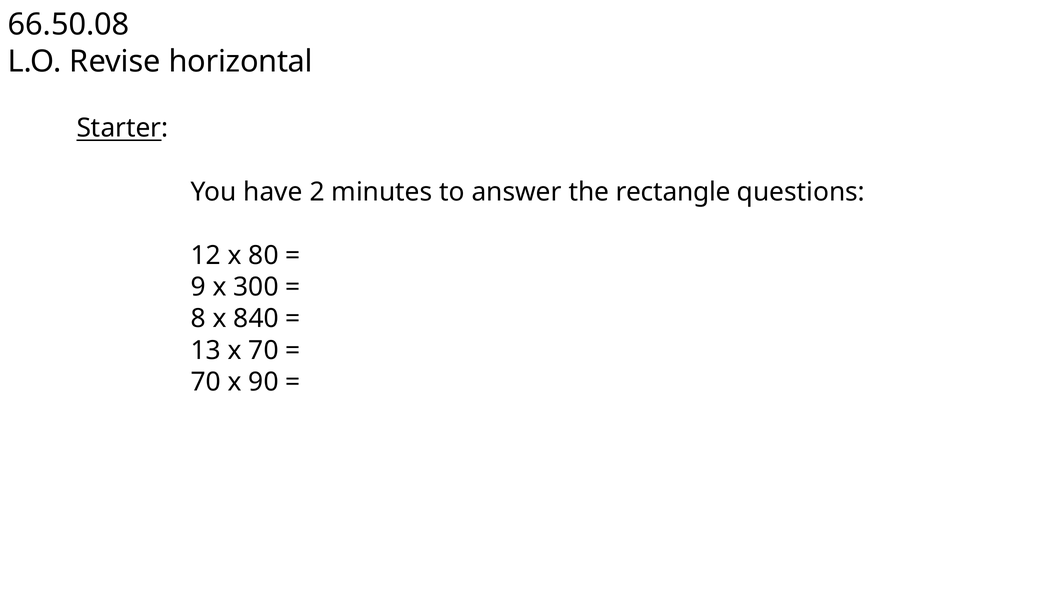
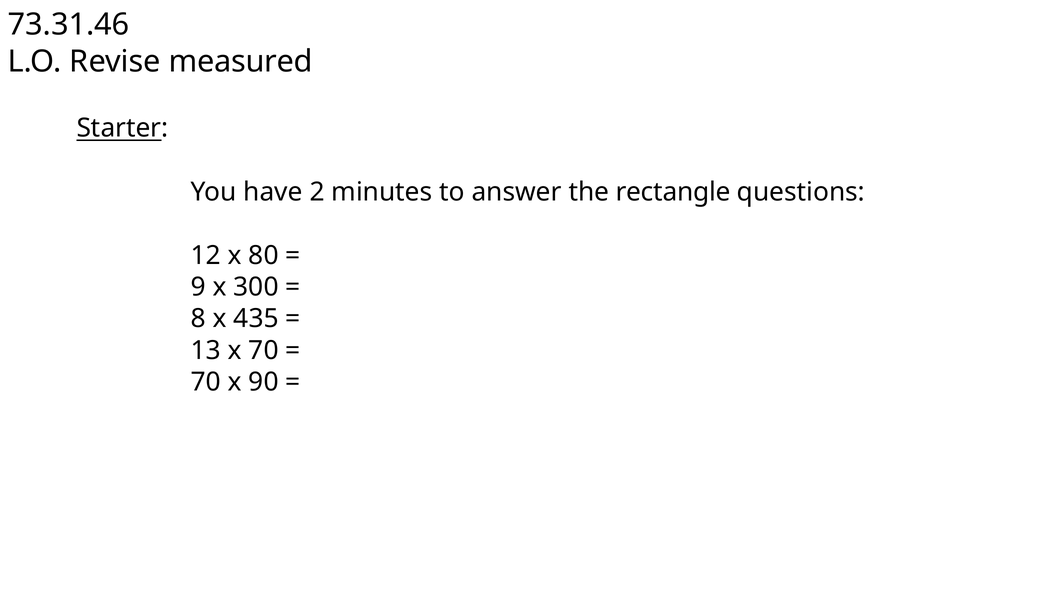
66.50.08: 66.50.08 -> 73.31.46
horizontal: horizontal -> measured
840: 840 -> 435
